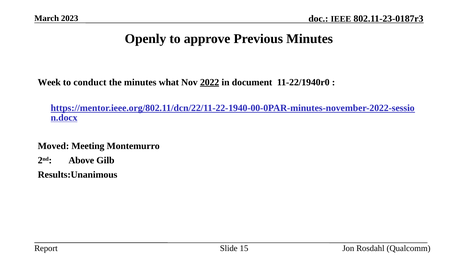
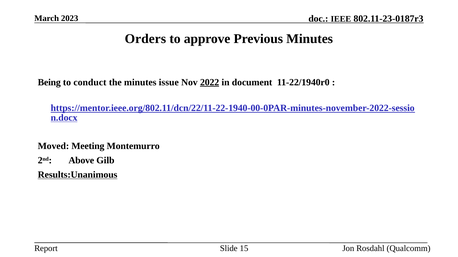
Openly: Openly -> Orders
Week: Week -> Being
what: what -> issue
Results:Unanimous underline: none -> present
